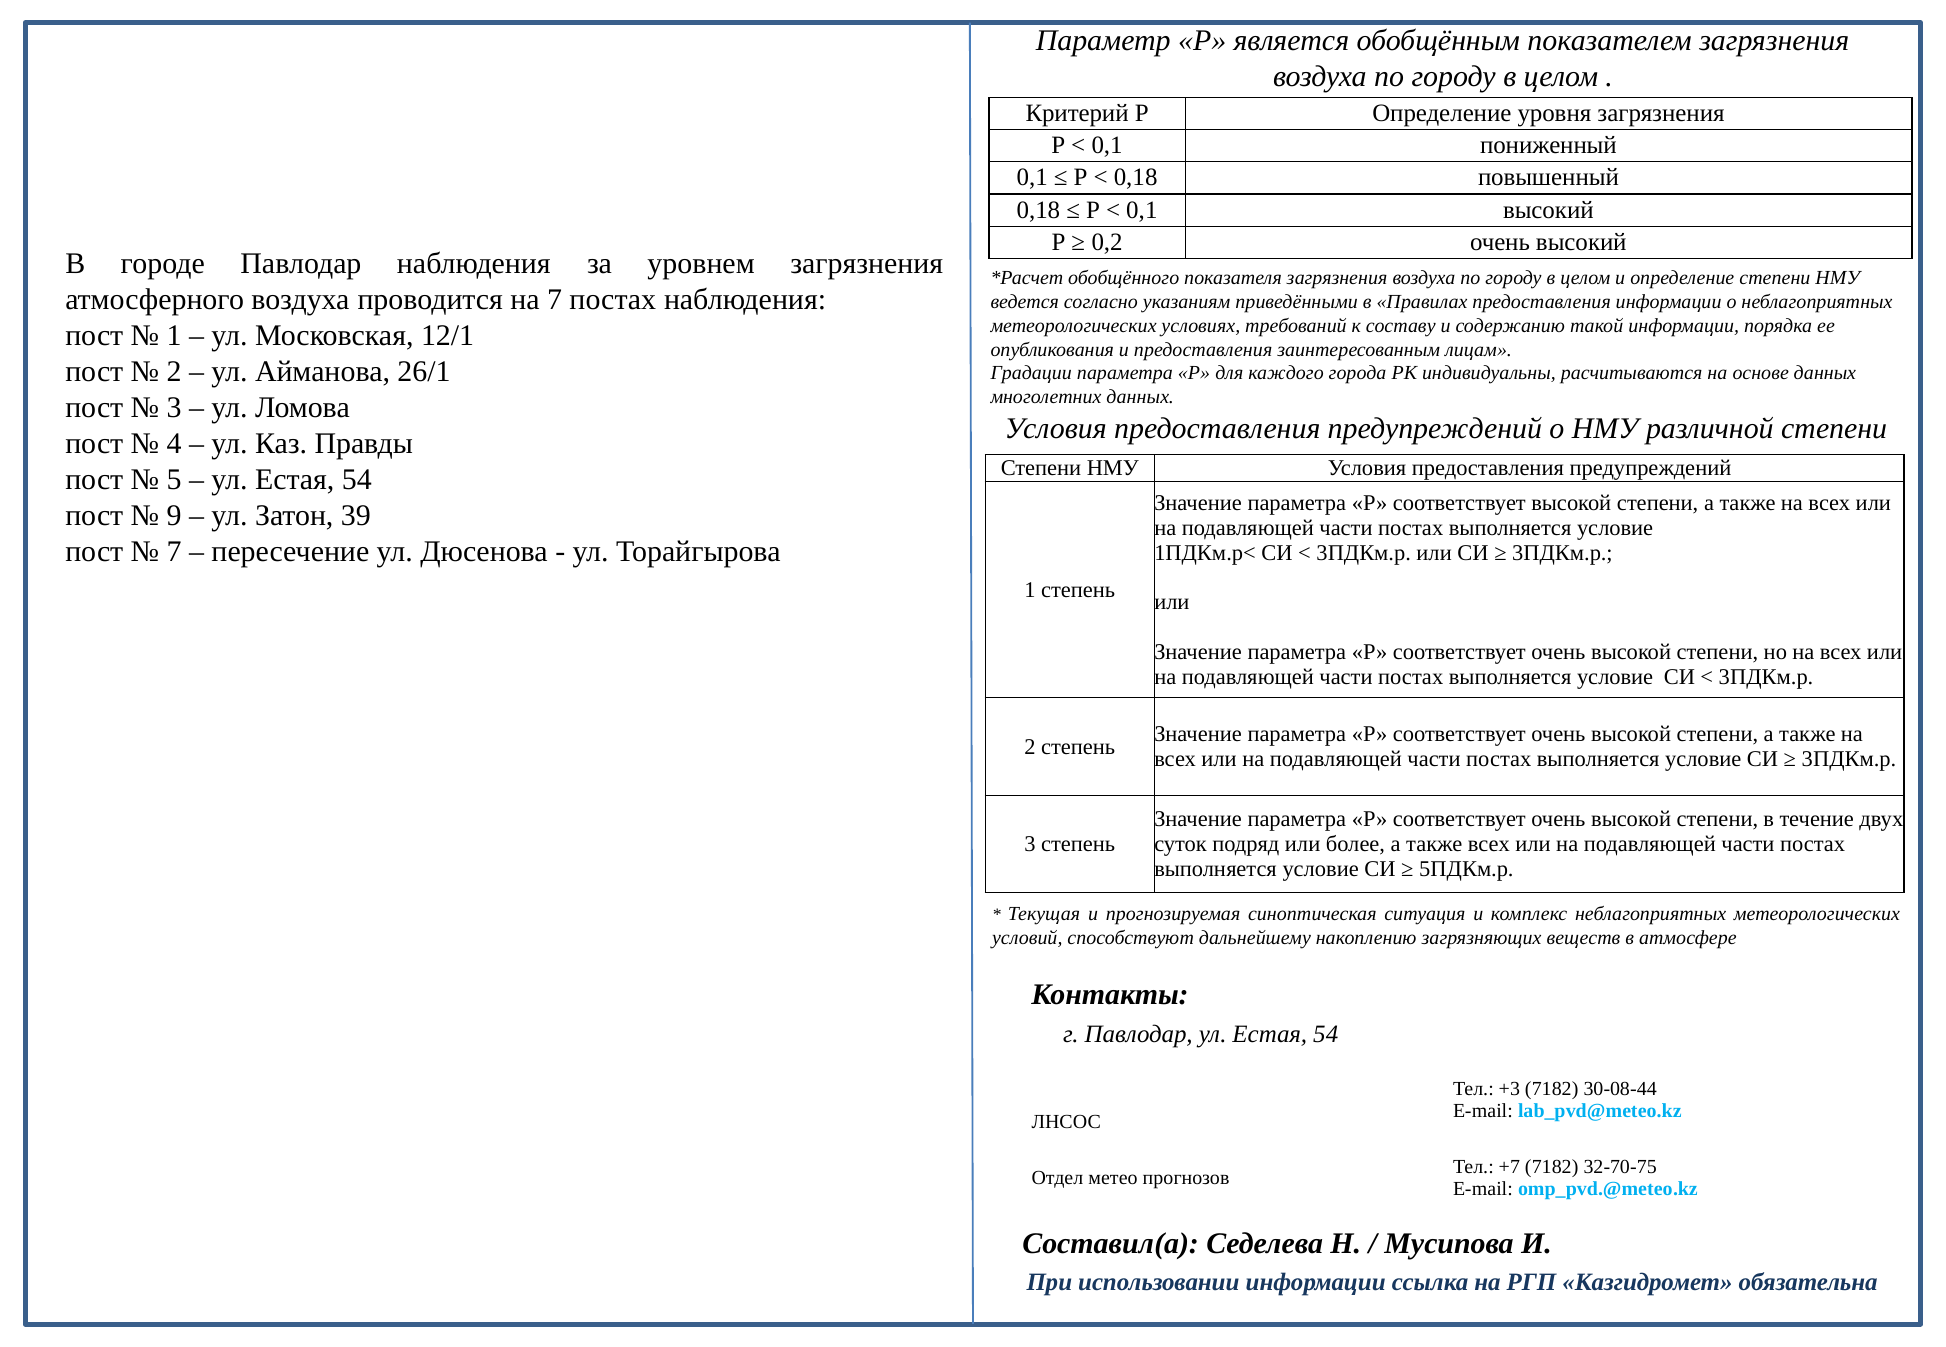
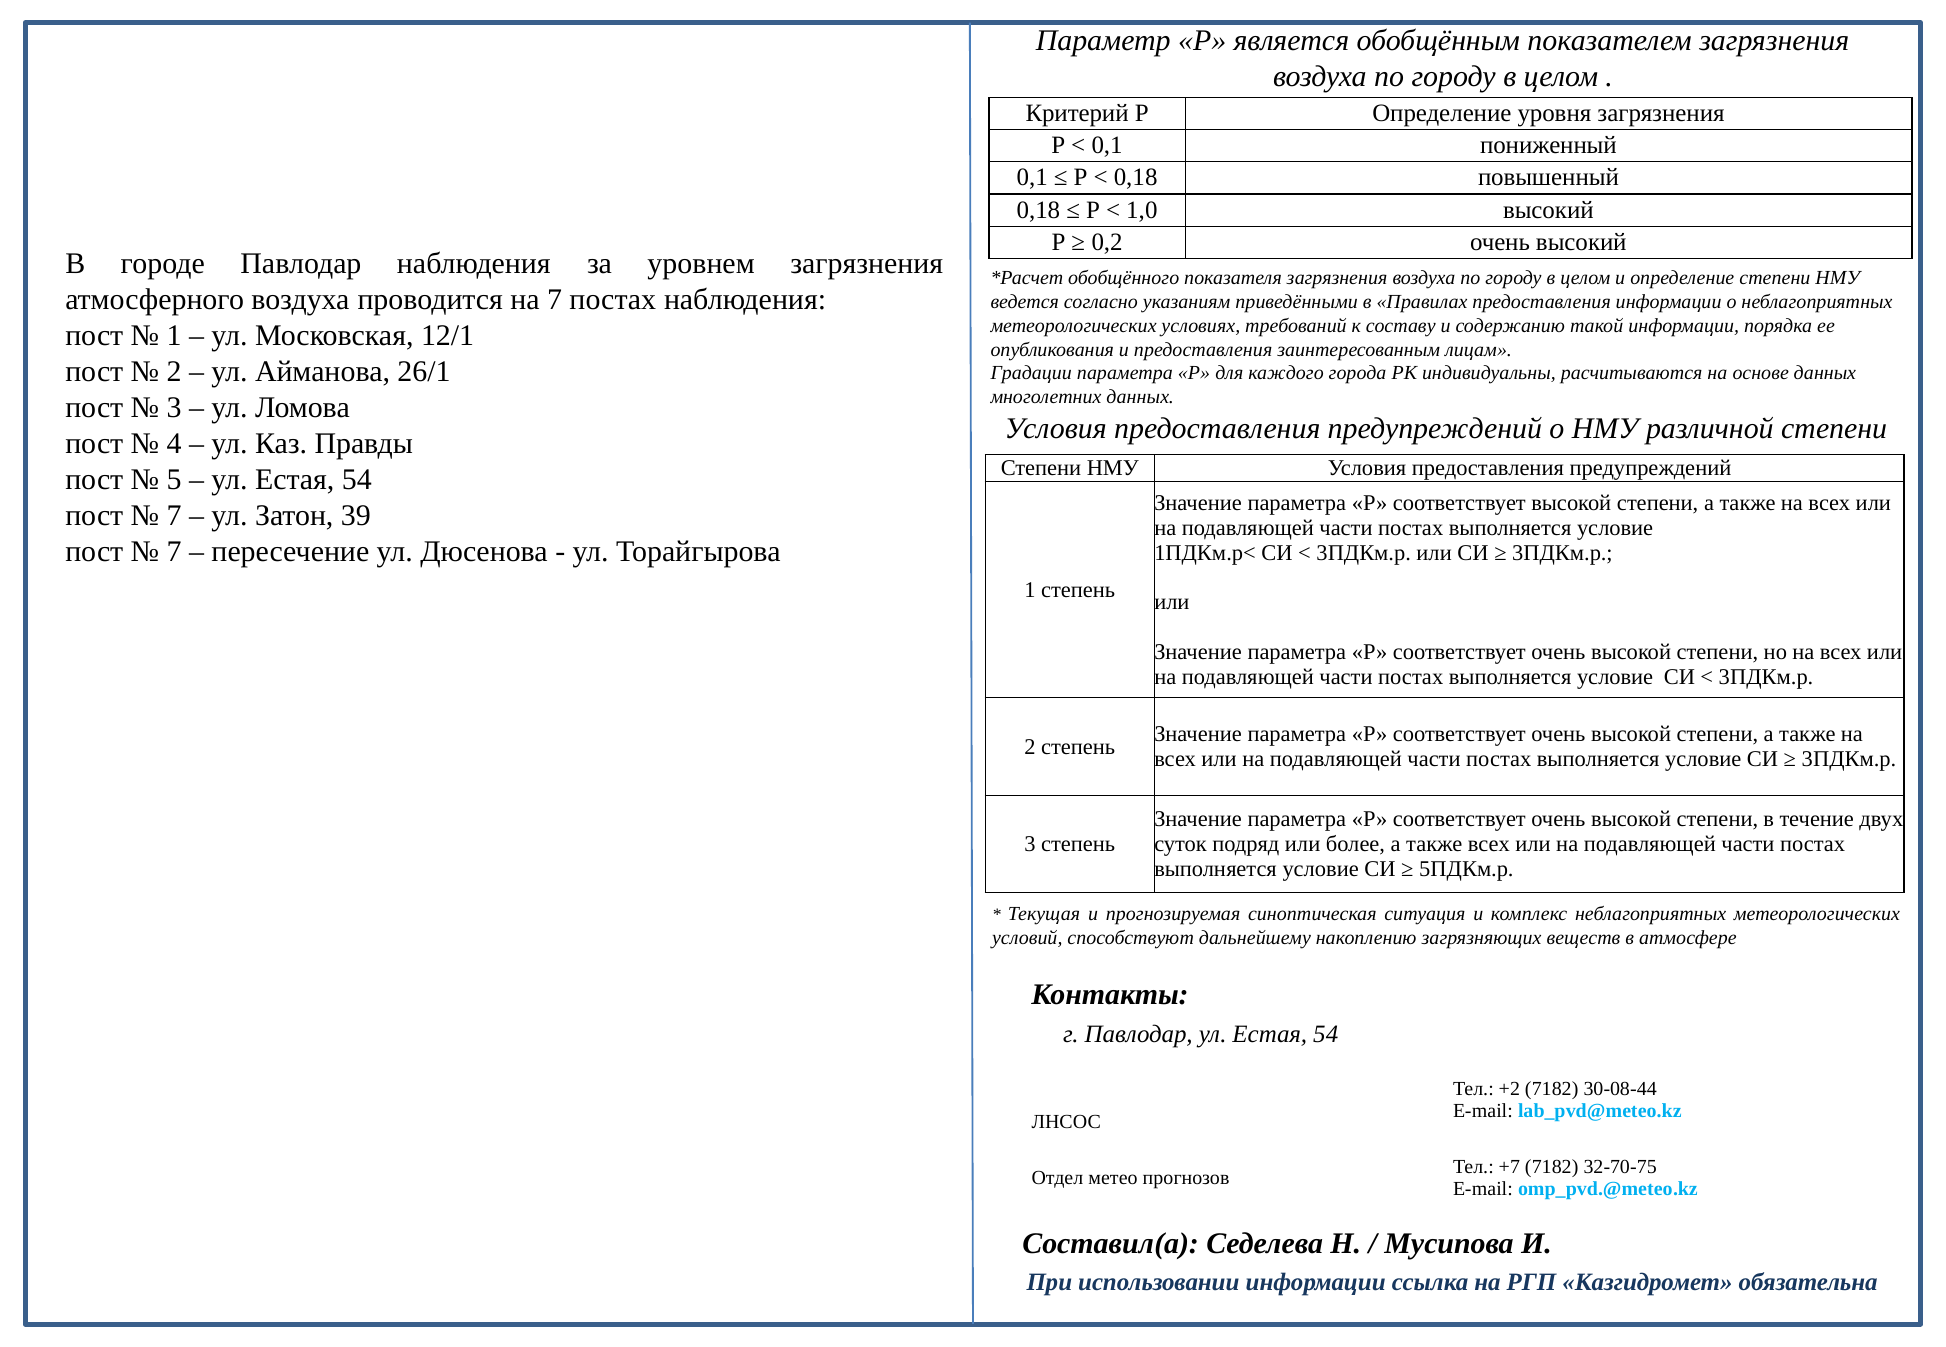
0,1 at (1142, 210): 0,1 -> 1,0
9 at (174, 515): 9 -> 7
+3: +3 -> +2
